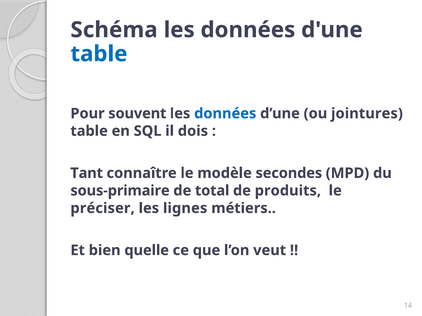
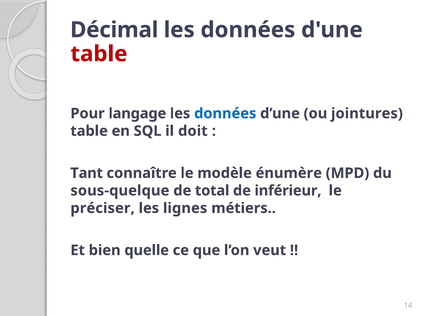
Schéma: Schéma -> Décimal
table at (99, 54) colour: blue -> red
souvent: souvent -> langage
dois: dois -> doit
secondes: secondes -> énumère
sous-primaire: sous-primaire -> sous-quelque
produits: produits -> inférieur
